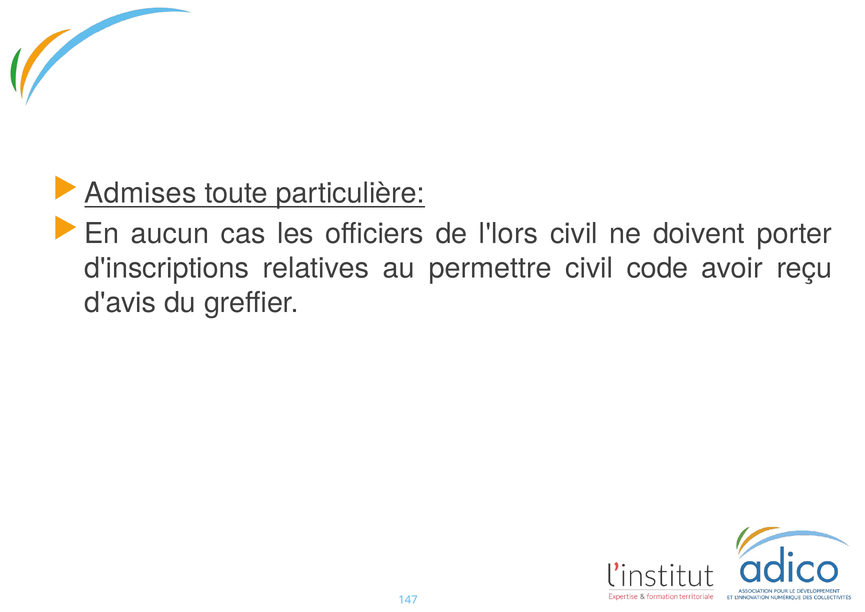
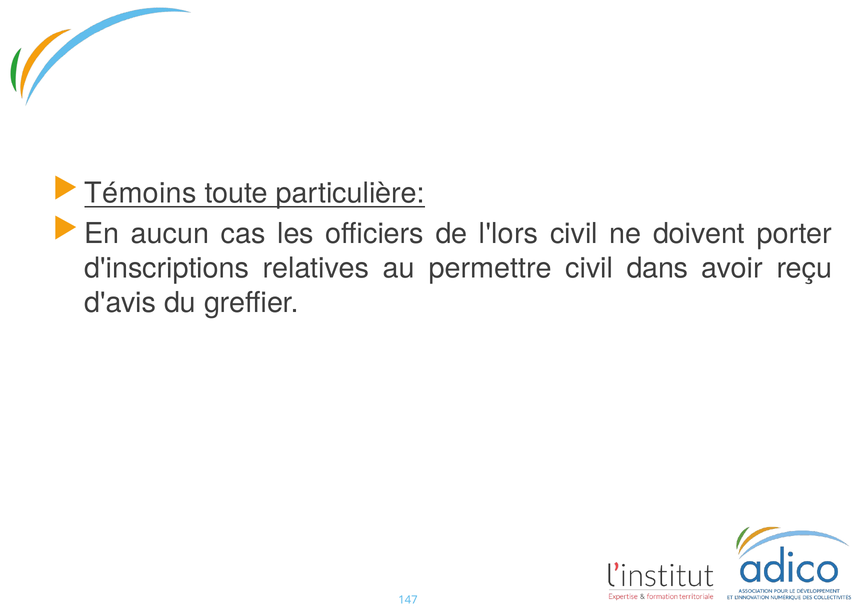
Admises: Admises -> Témoins
code: code -> dans
